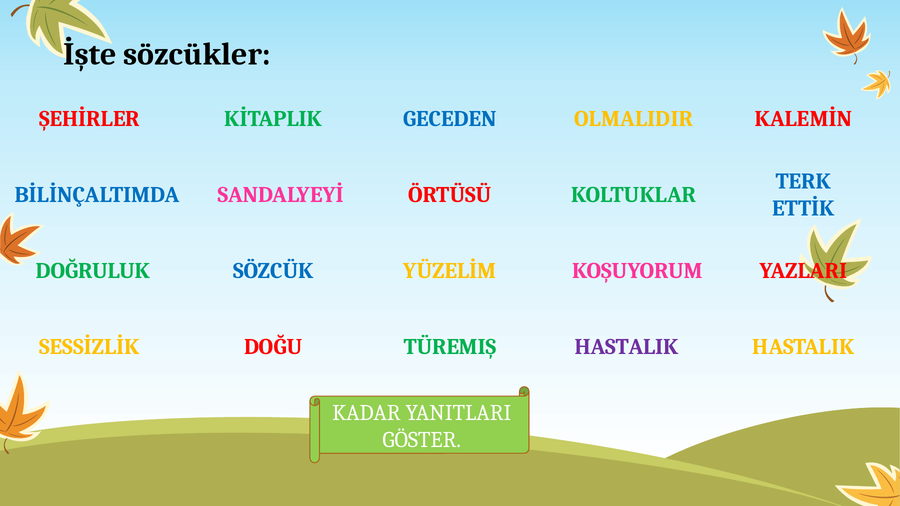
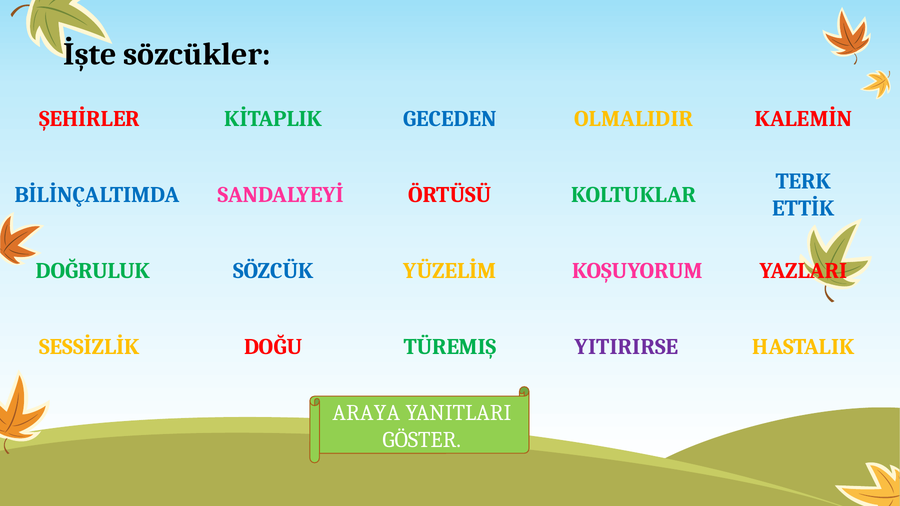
SESSİZLİK HASTALIK: HASTALIK -> YITIRIRSE
KADAR: KADAR -> ARAYA
